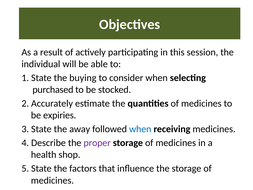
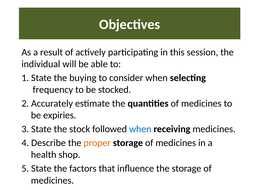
purchased: purchased -> frequency
away: away -> stock
proper colour: purple -> orange
